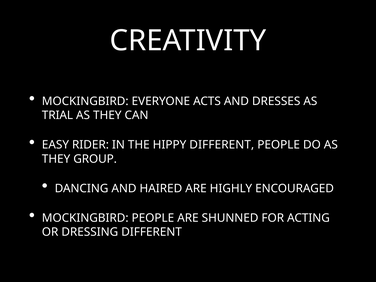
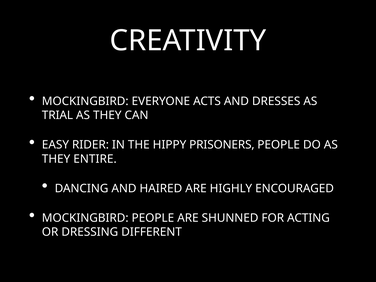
HIPPY DIFFERENT: DIFFERENT -> PRISONERS
GROUP: GROUP -> ENTIRE
